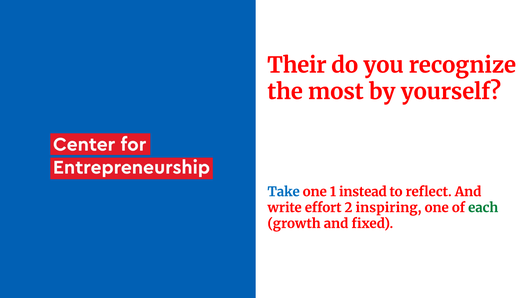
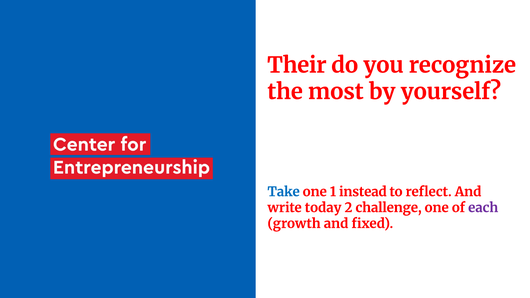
effort: effort -> today
inspiring: inspiring -> challenge
each colour: green -> purple
